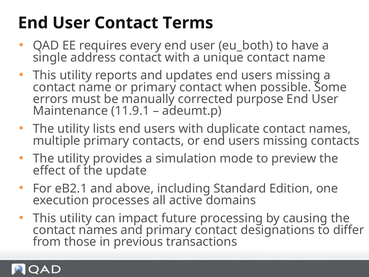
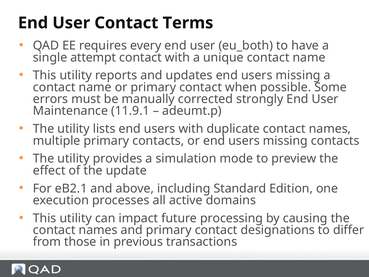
address: address -> attempt
purpose: purpose -> strongly
